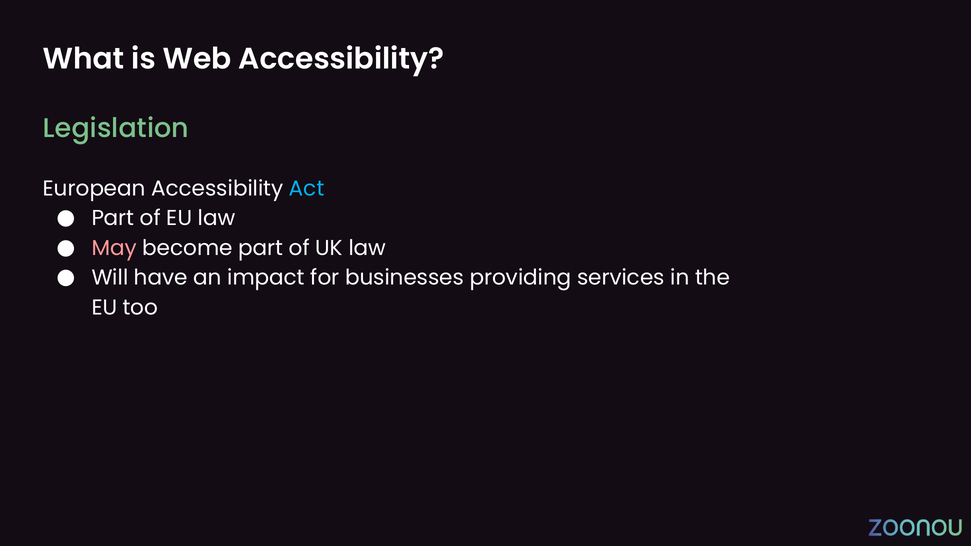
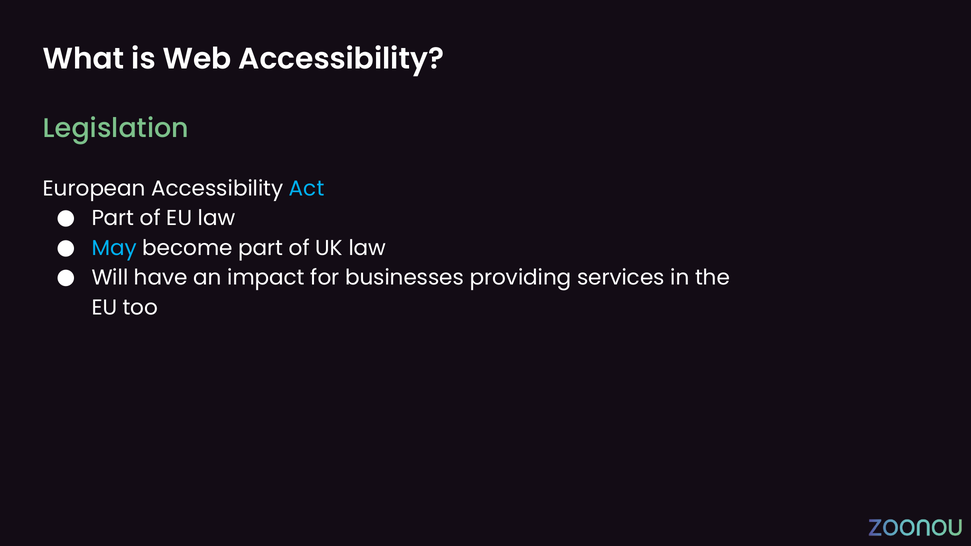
May colour: pink -> light blue
